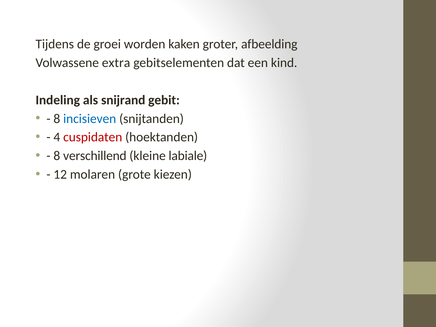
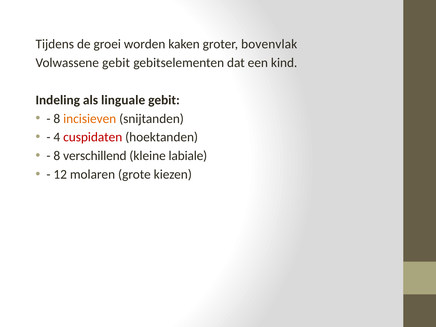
afbeelding: afbeelding -> bovenvlak
Volwassene extra: extra -> gebit
snijrand: snijrand -> linguale
incisieven colour: blue -> orange
